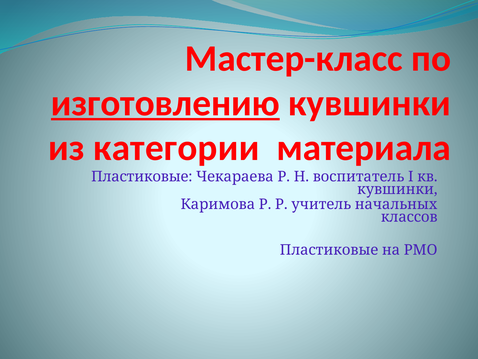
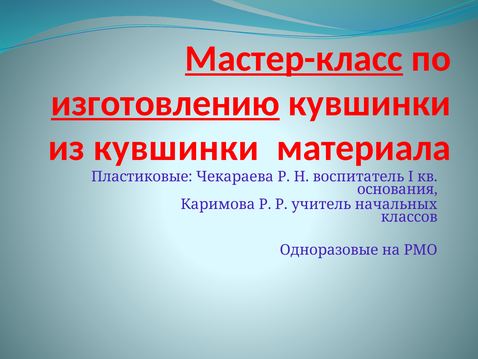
Мастер-класс underline: none -> present
из категории: категории -> кувшинки
кувшинки at (397, 189): кувшинки -> основания
Пластиковые at (329, 250): Пластиковые -> Одноразовые
